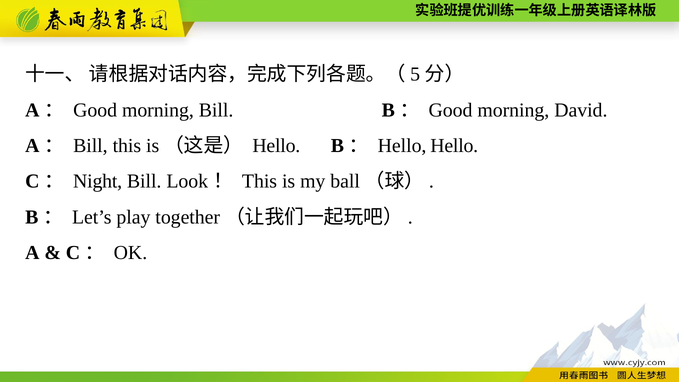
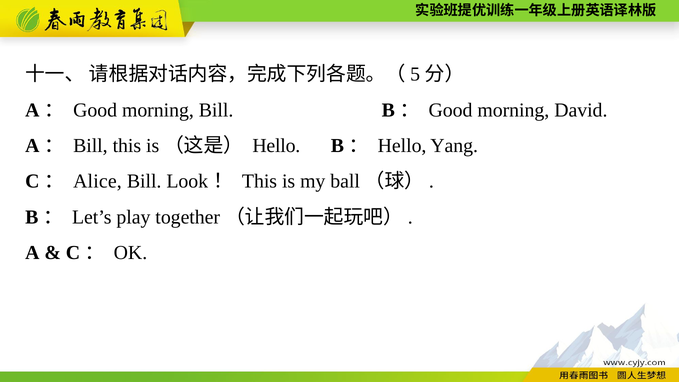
Hello Hello: Hello -> Yang
Night: Night -> Alice
